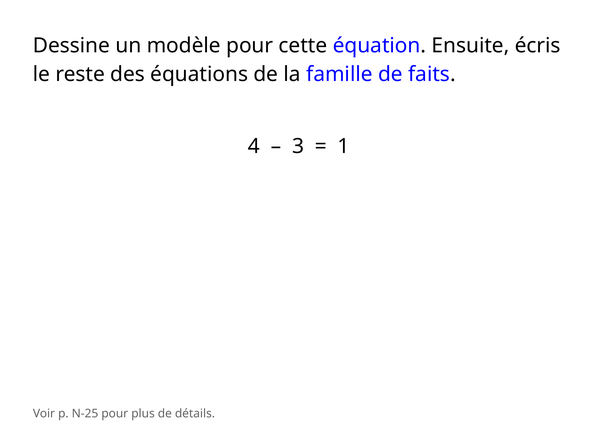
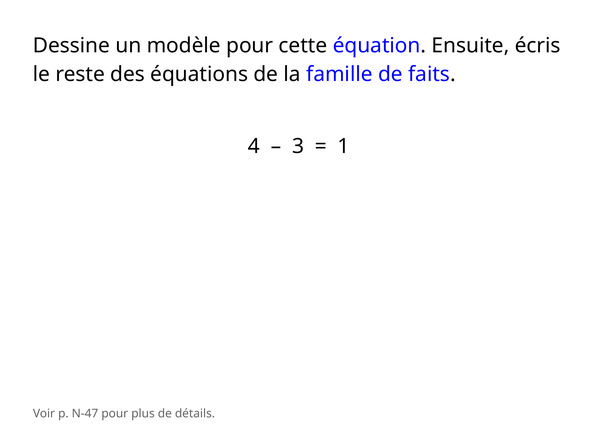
N-25: N-25 -> N-47
